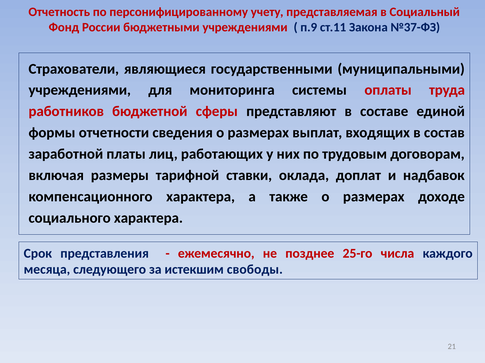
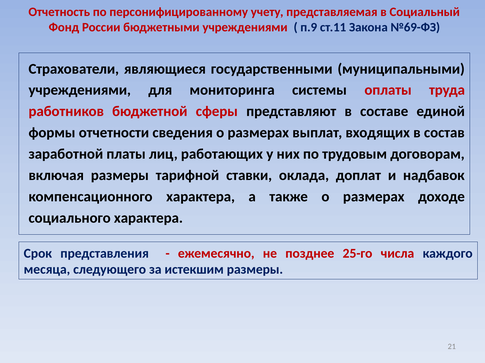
№37-ФЗ: №37-ФЗ -> №69-ФЗ
истекшим свободы: свободы -> размеры
